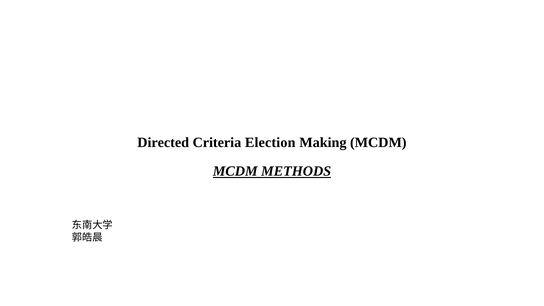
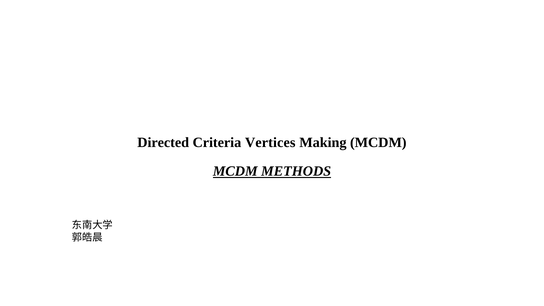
Election: Election -> Vertices
